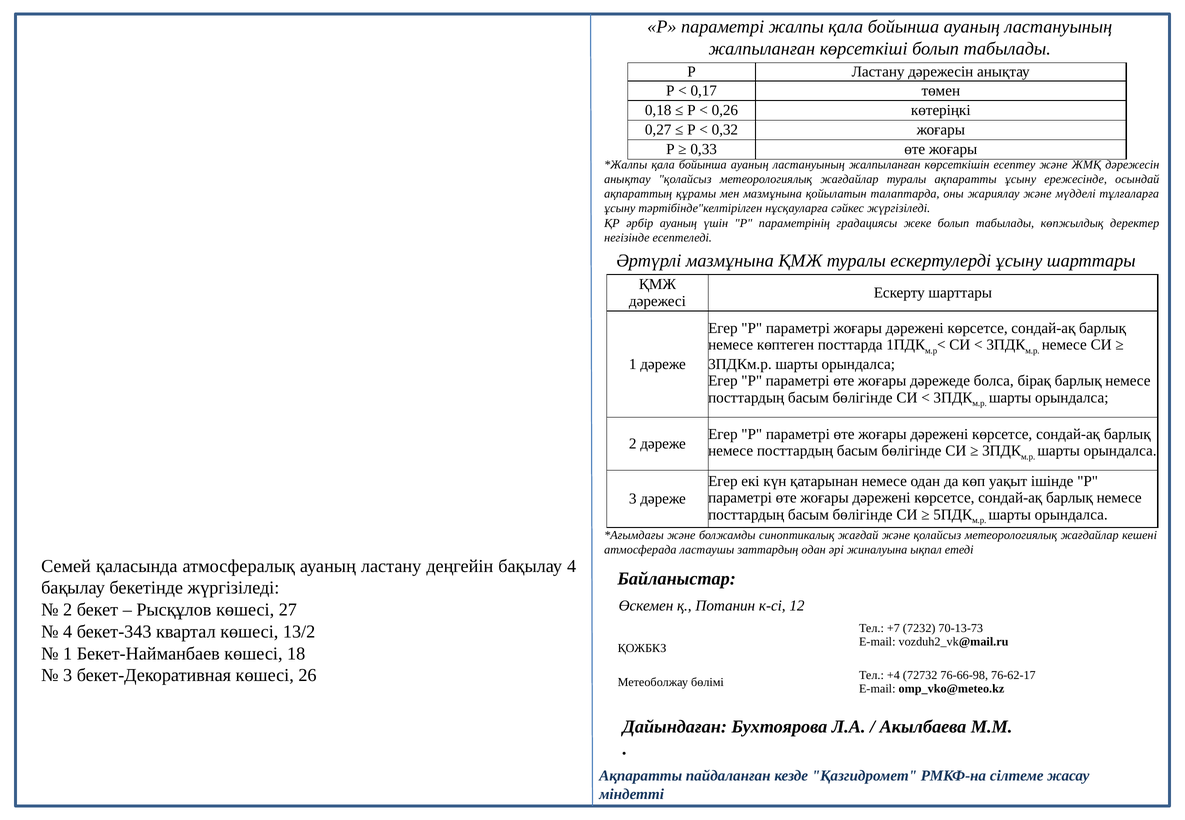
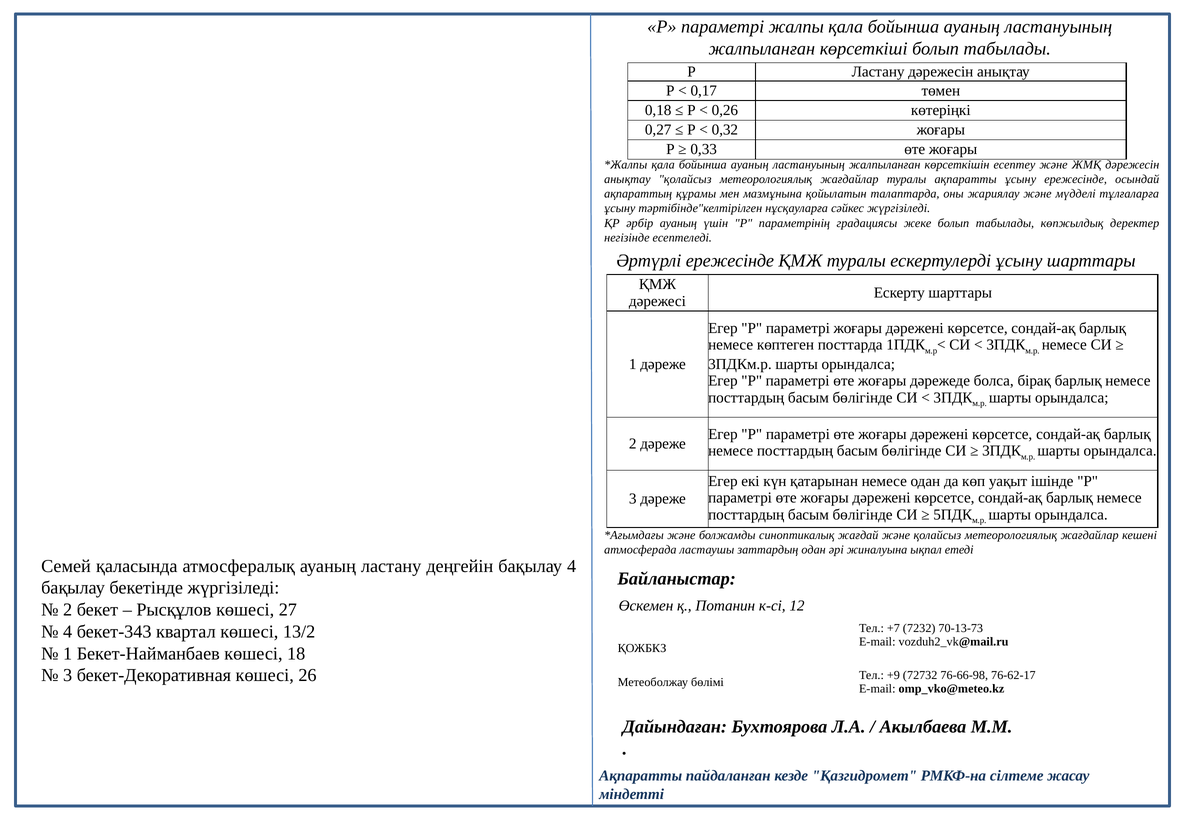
Әртүрлі мазмұнына: мазмұнына -> ережесінде
+4: +4 -> +9
